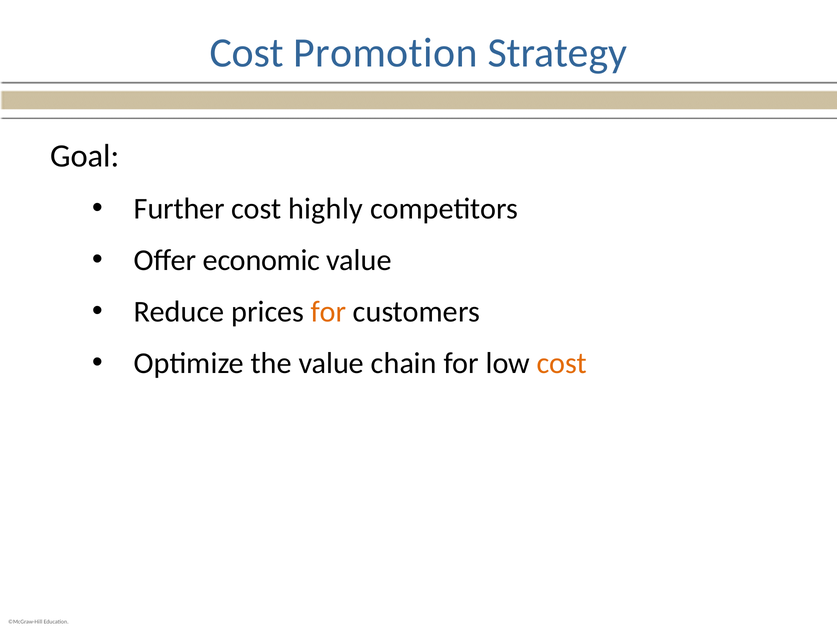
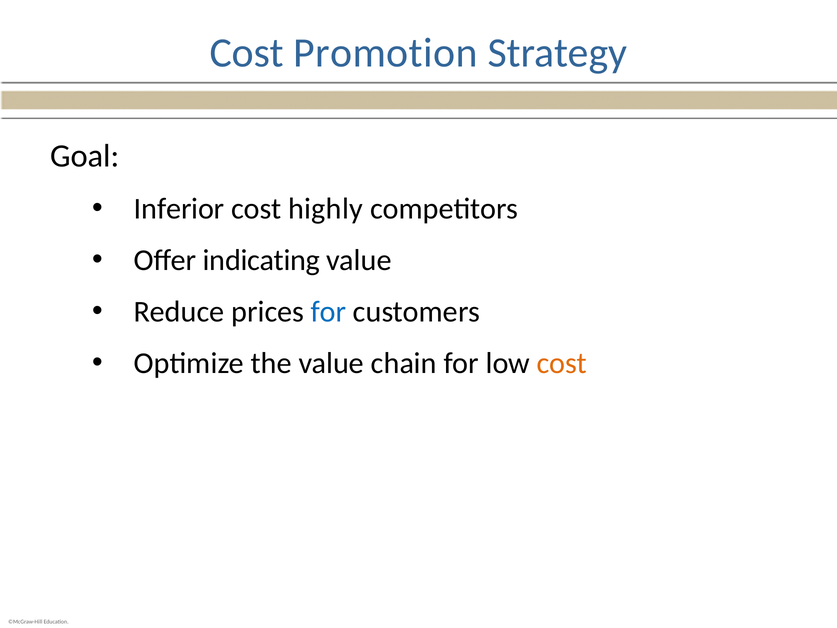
Further: Further -> Inferior
economic: economic -> indicating
for at (329, 312) colour: orange -> blue
